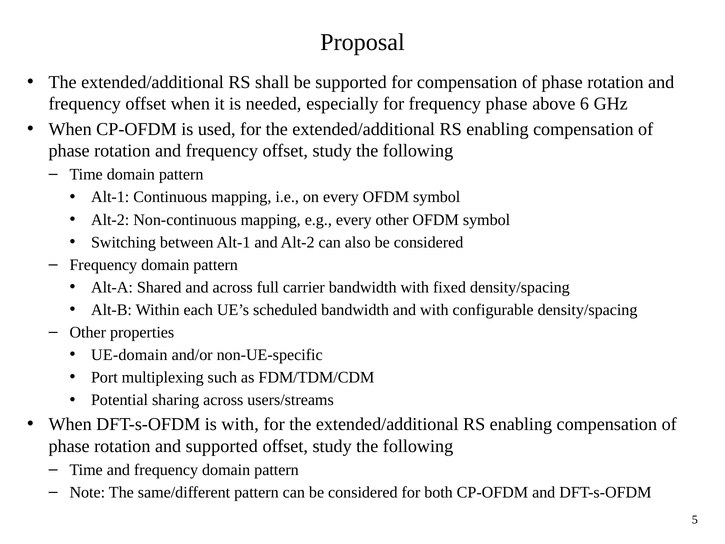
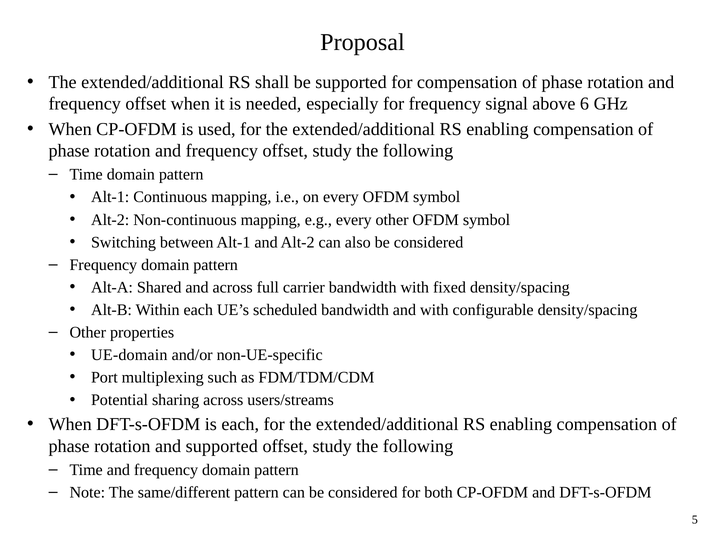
frequency phase: phase -> signal
is with: with -> each
